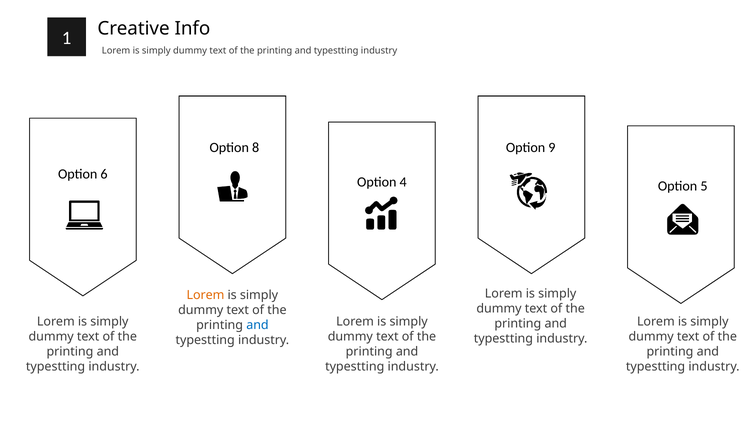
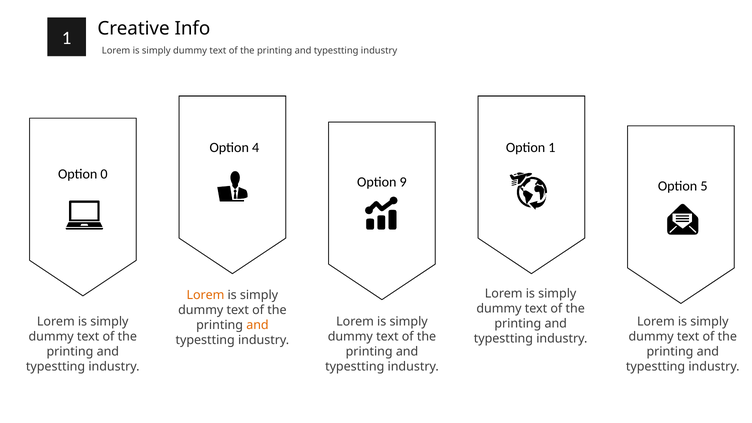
8: 8 -> 4
Option 9: 9 -> 1
6: 6 -> 0
4: 4 -> 9
and at (258, 325) colour: blue -> orange
